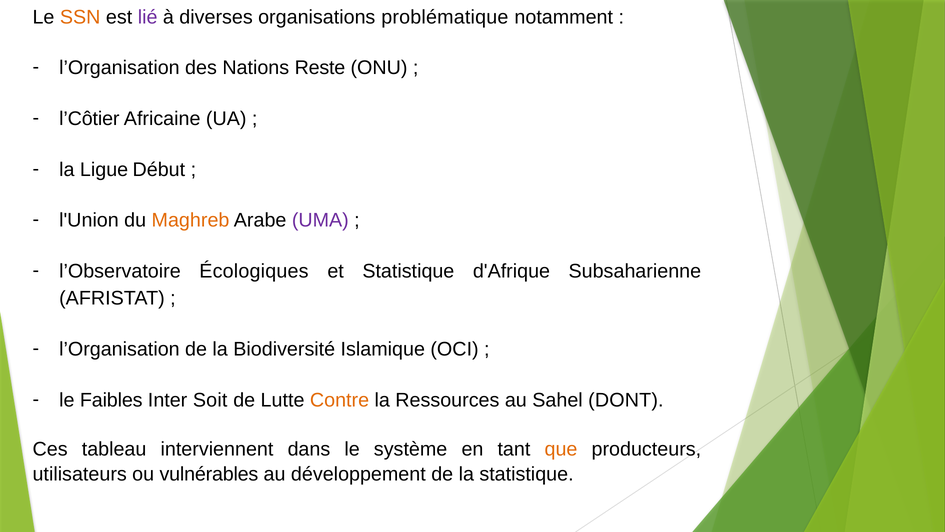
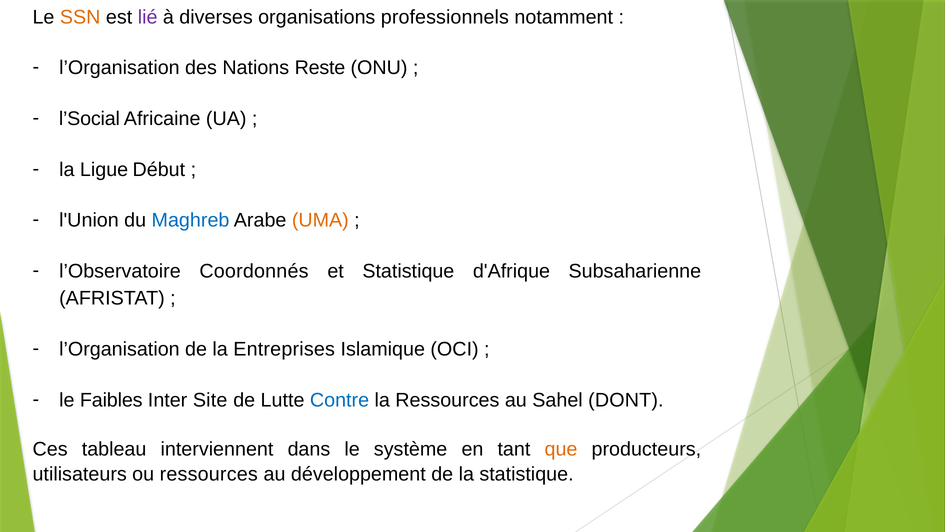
problématique: problématique -> professionnels
l’Côtier: l’Côtier -> l’Social
Maghreb colour: orange -> blue
UMA colour: purple -> orange
Écologiques: Écologiques -> Coordonnés
Biodiversité: Biodiversité -> Entreprises
Soit: Soit -> Site
Contre colour: orange -> blue
ou vulnérables: vulnérables -> ressources
